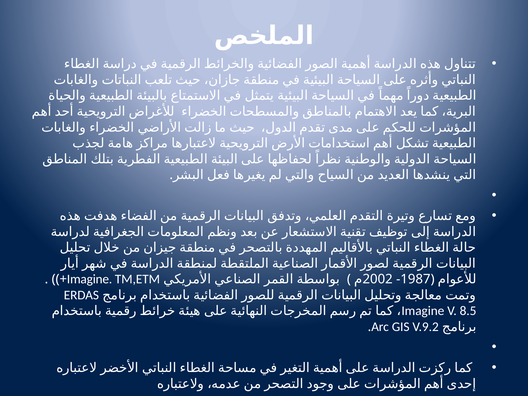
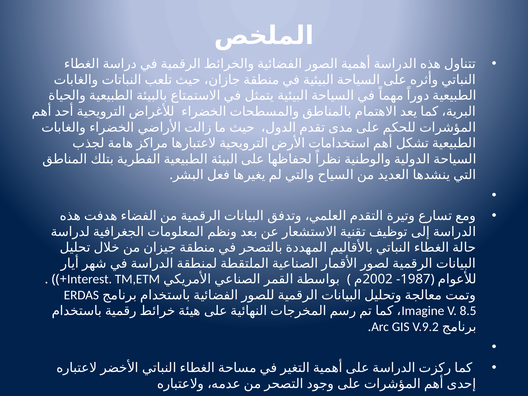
Imagine at (90, 279): Imagine -> Interest
